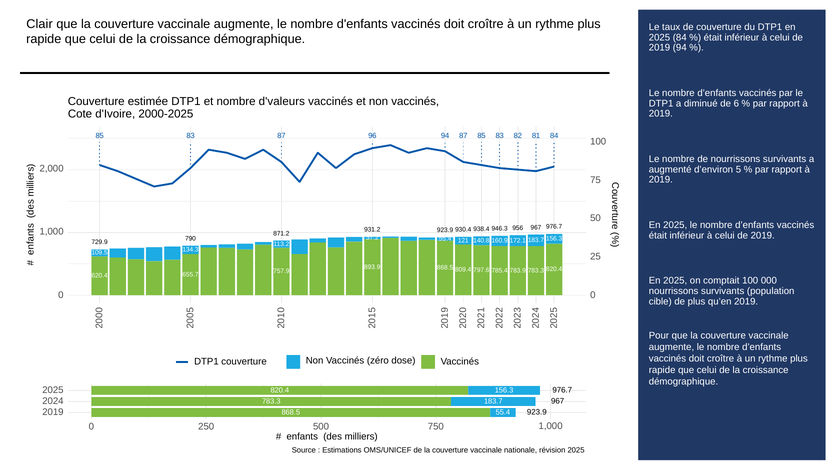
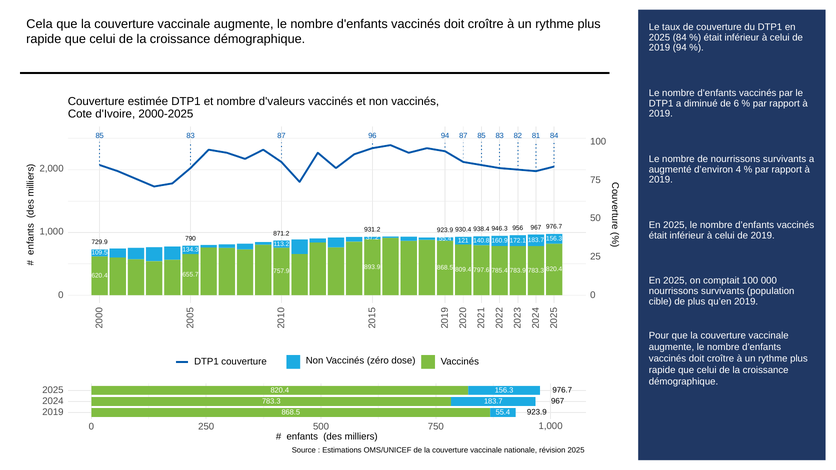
Clair: Clair -> Cela
d’environ 5: 5 -> 4
